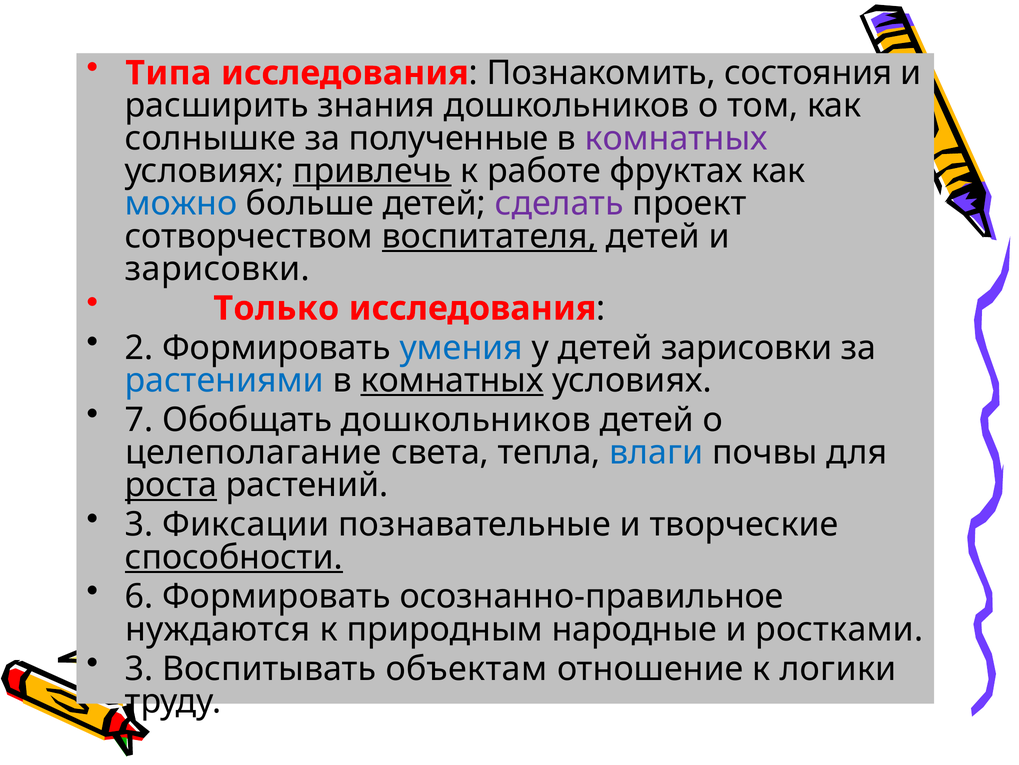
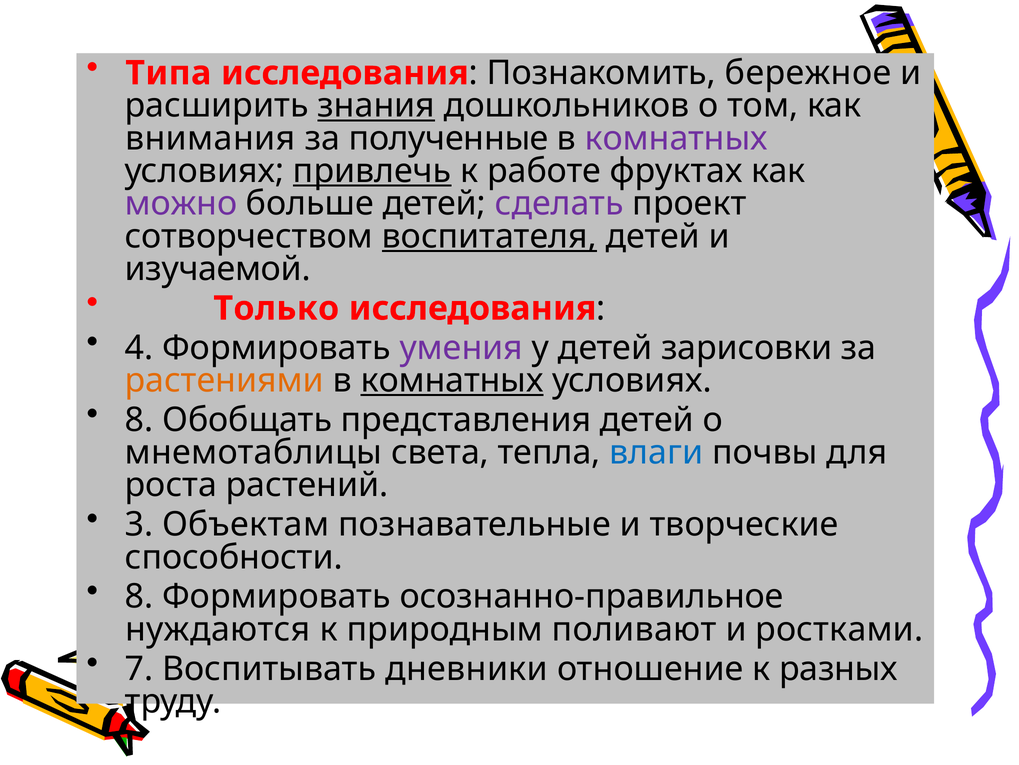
состояния: состояния -> бережное
знания underline: none -> present
солнышке: солнышке -> внимания
можно colour: blue -> purple
зарисовки at (217, 269): зарисовки -> изучаемой
2: 2 -> 4
умения colour: blue -> purple
растениями colour: blue -> orange
7 at (139, 420): 7 -> 8
Обобщать дошкольников: дошкольников -> представления
целеполагание: целеполагание -> мнемотаблицы
роста underline: present -> none
Фиксации: Фиксации -> Объектам
способности underline: present -> none
6 at (139, 596): 6 -> 8
народные: народные -> поливают
3 at (139, 668): 3 -> 7
объектам: объектам -> дневники
логики: логики -> разных
